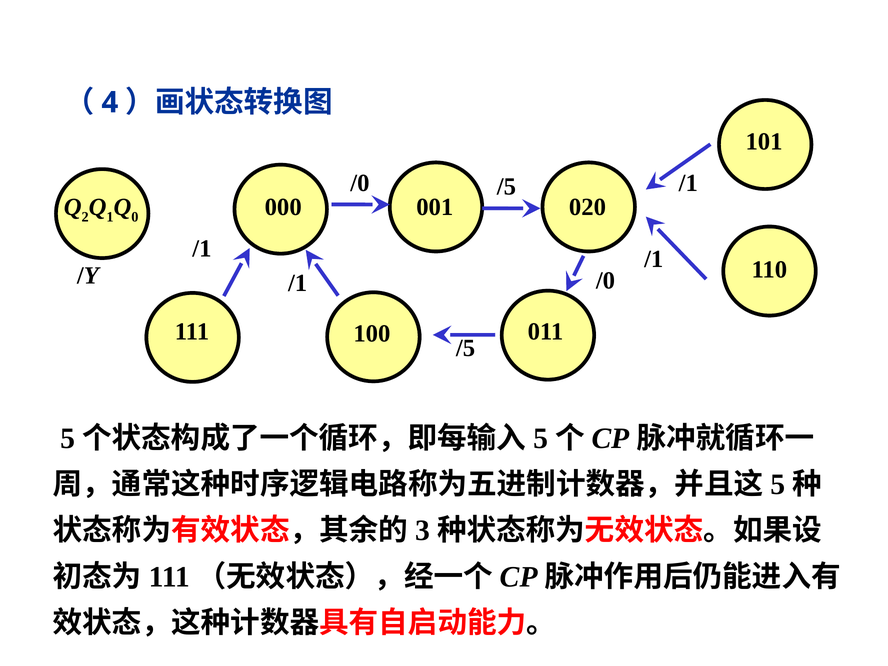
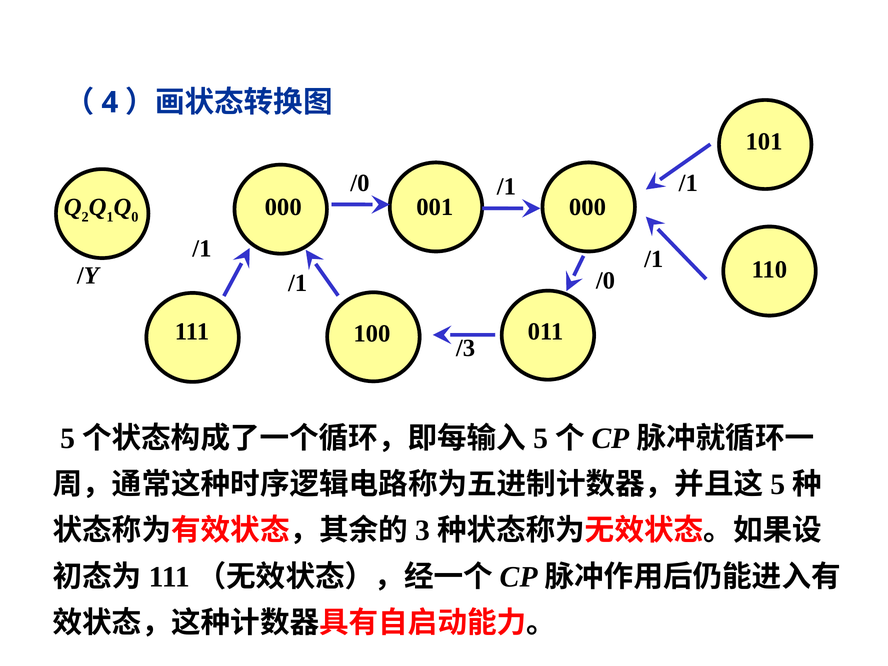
/5 at (506, 187): /5 -> /1
001 020: 020 -> 000
/5 at (466, 348): /5 -> /3
